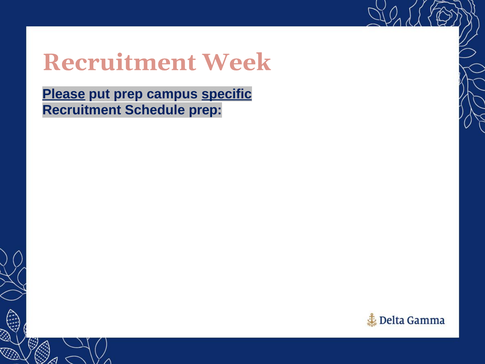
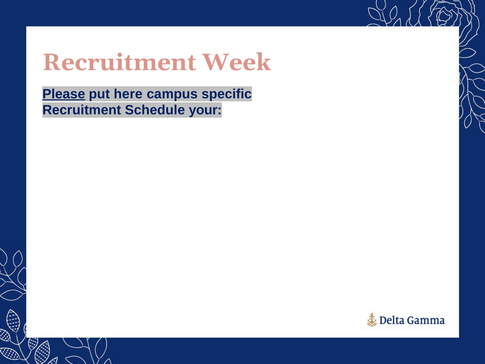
put prep: prep -> here
specific underline: present -> none
Schedule prep: prep -> your
